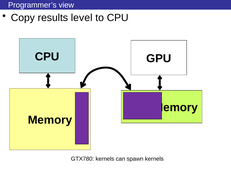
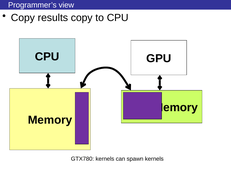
results level: level -> copy
